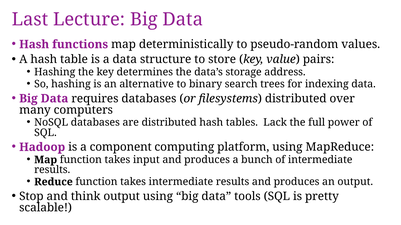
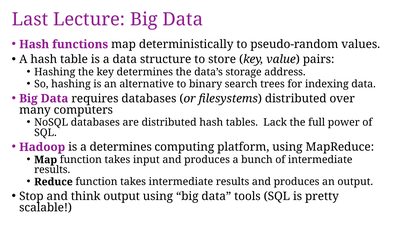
a component: component -> determines
